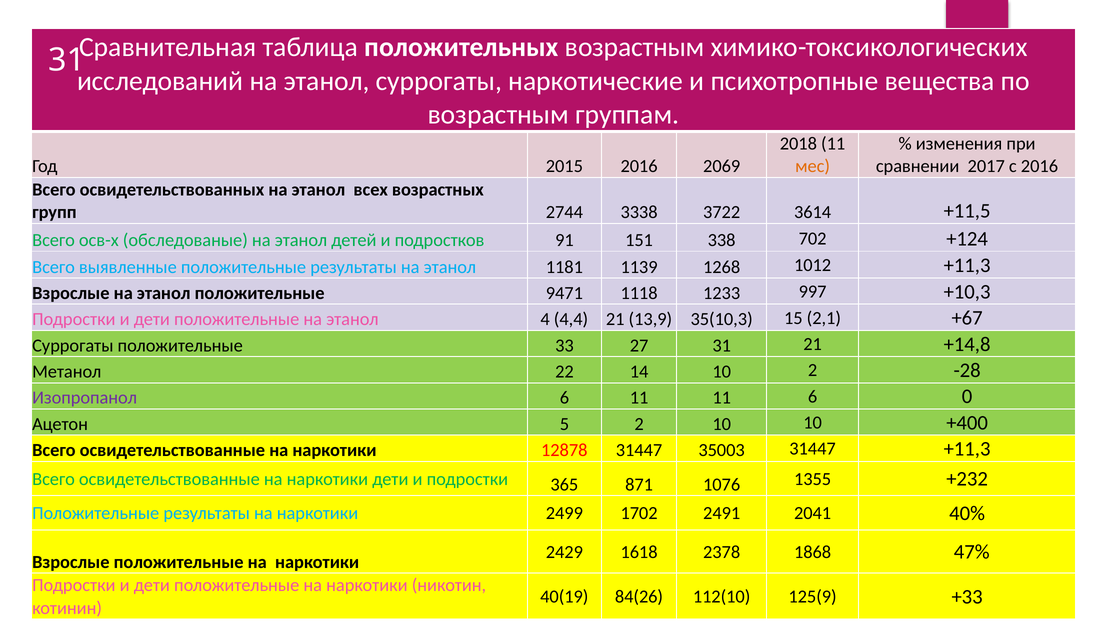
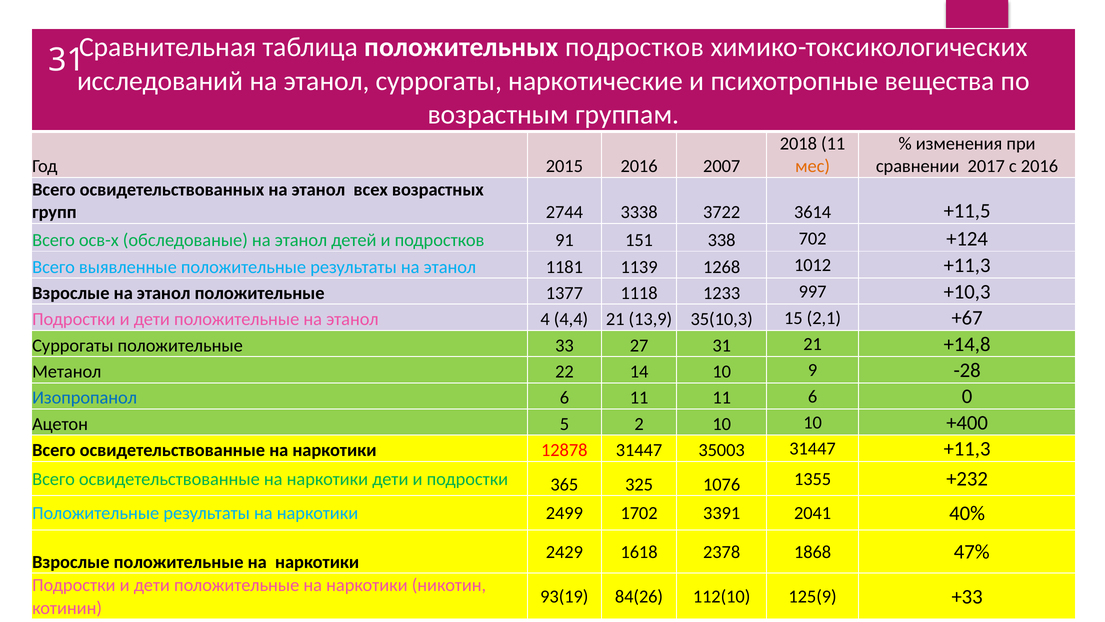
положительных возрастным: возрастным -> подростков
2069: 2069 -> 2007
9471: 9471 -> 1377
10 2: 2 -> 9
Изопропанол colour: purple -> blue
871: 871 -> 325
2491: 2491 -> 3391
40(19: 40(19 -> 93(19
